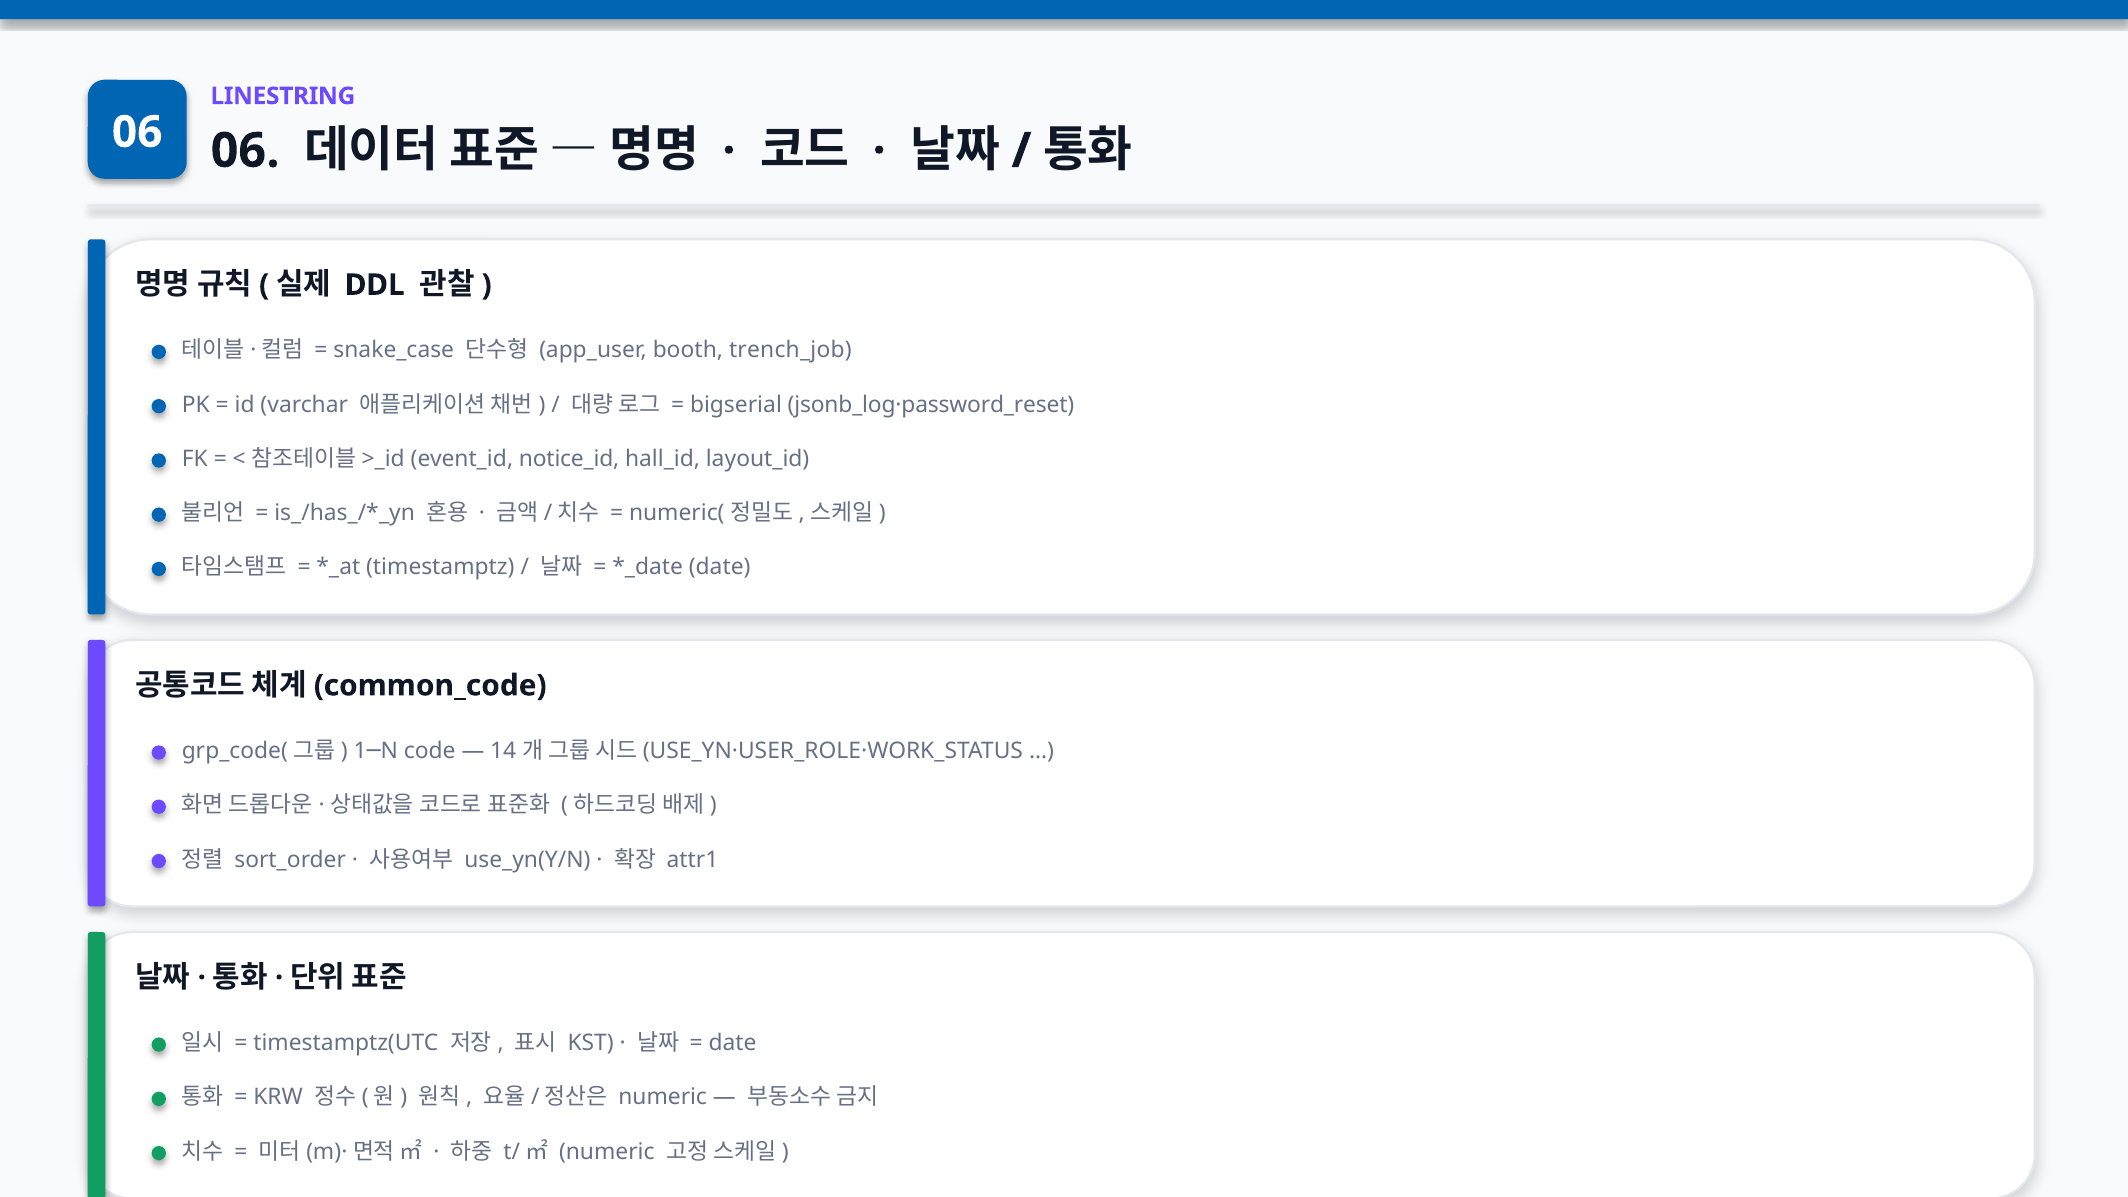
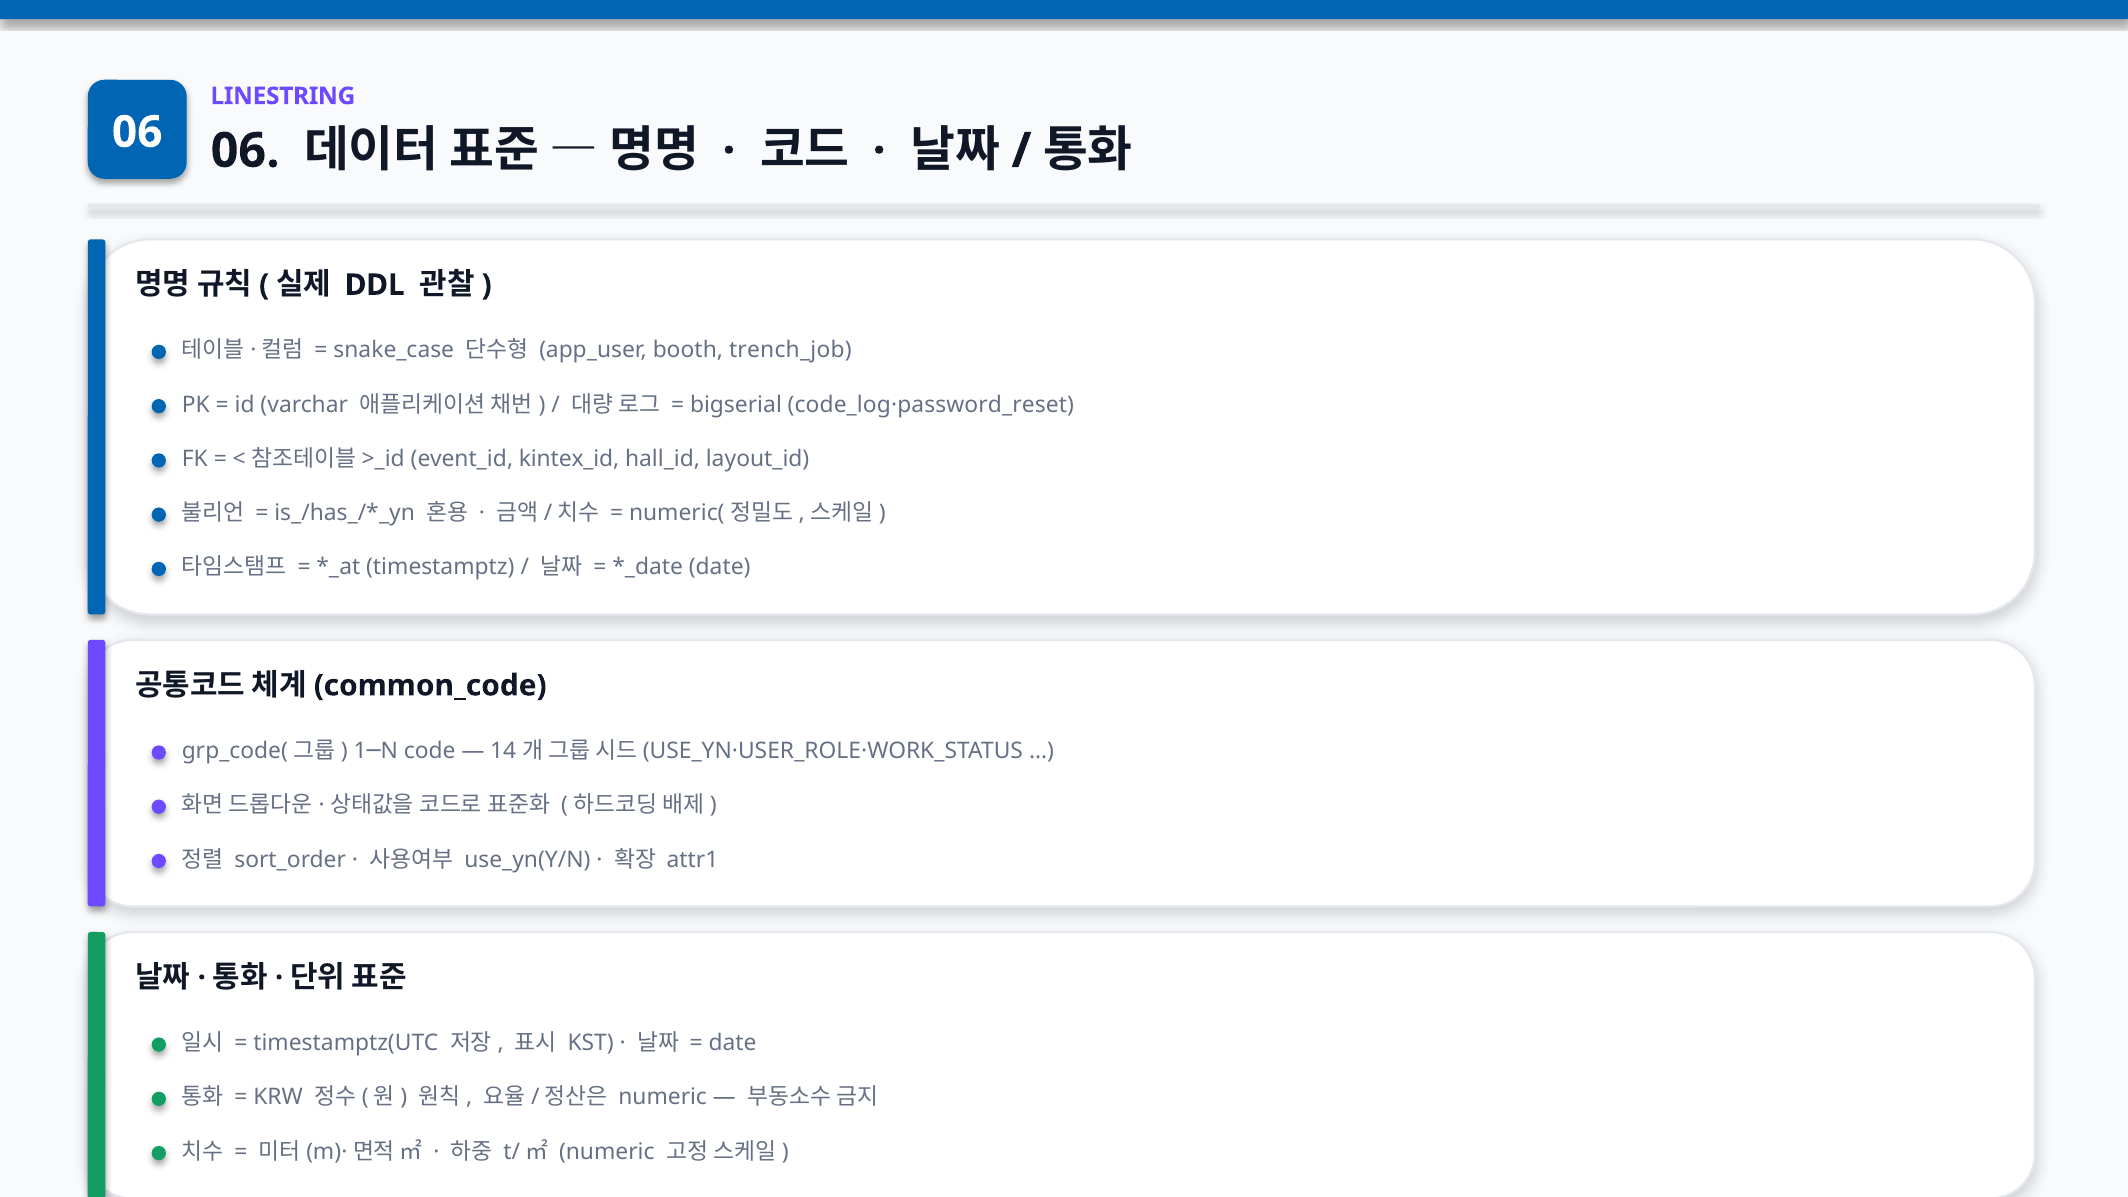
jsonb_log·password_reset: jsonb_log·password_reset -> code_log·password_reset
notice_id: notice_id -> kintex_id
